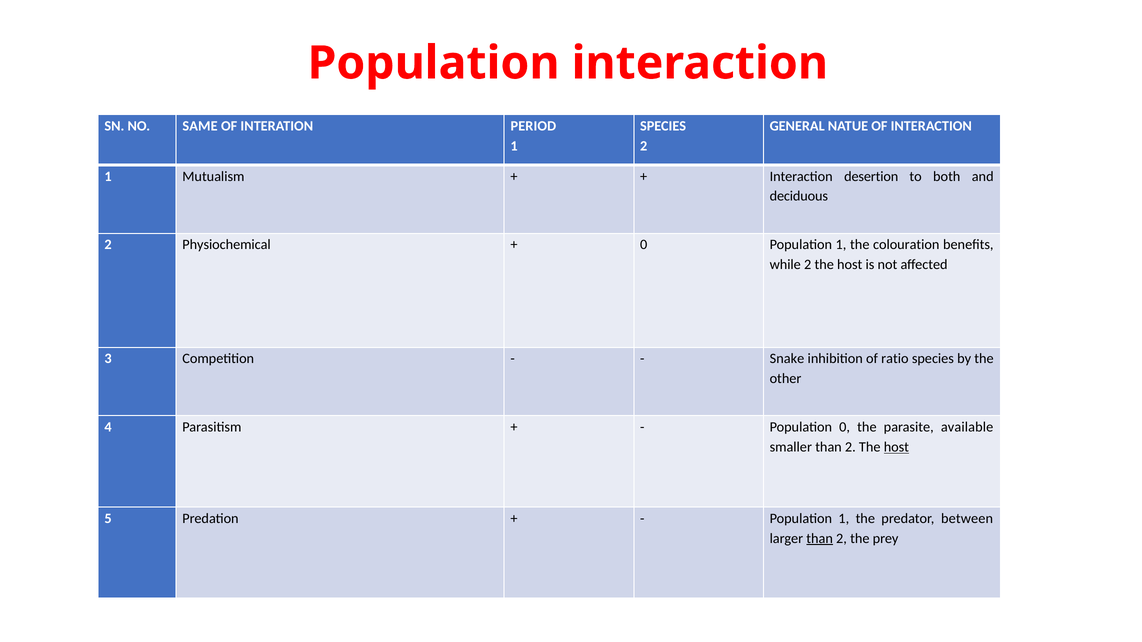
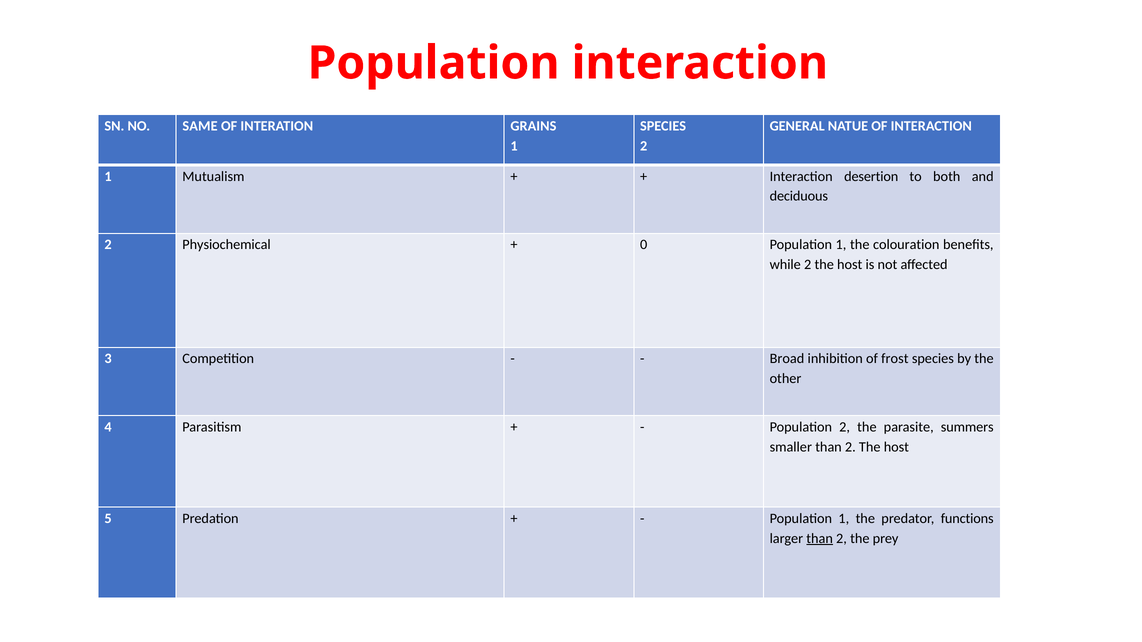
PERIOD: PERIOD -> GRAINS
Snake: Snake -> Broad
ratio: ratio -> frost
Population 0: 0 -> 2
available: available -> summers
host at (896, 447) underline: present -> none
between: between -> functions
